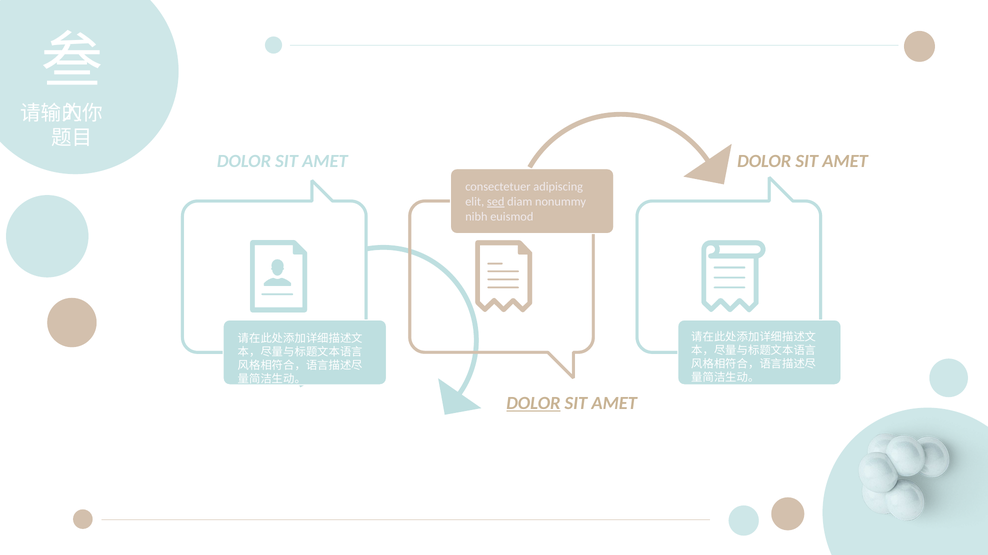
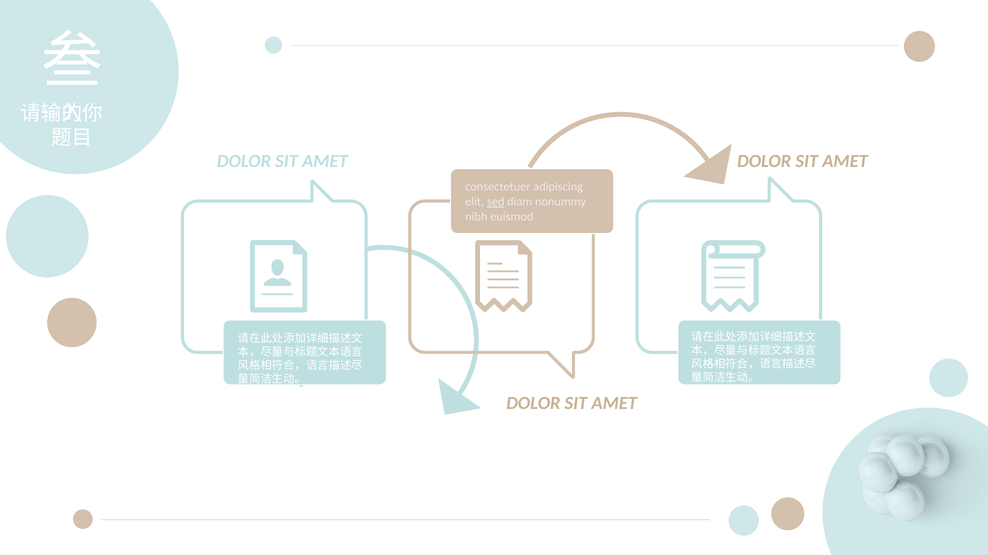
DOLOR at (533, 404) underline: present -> none
